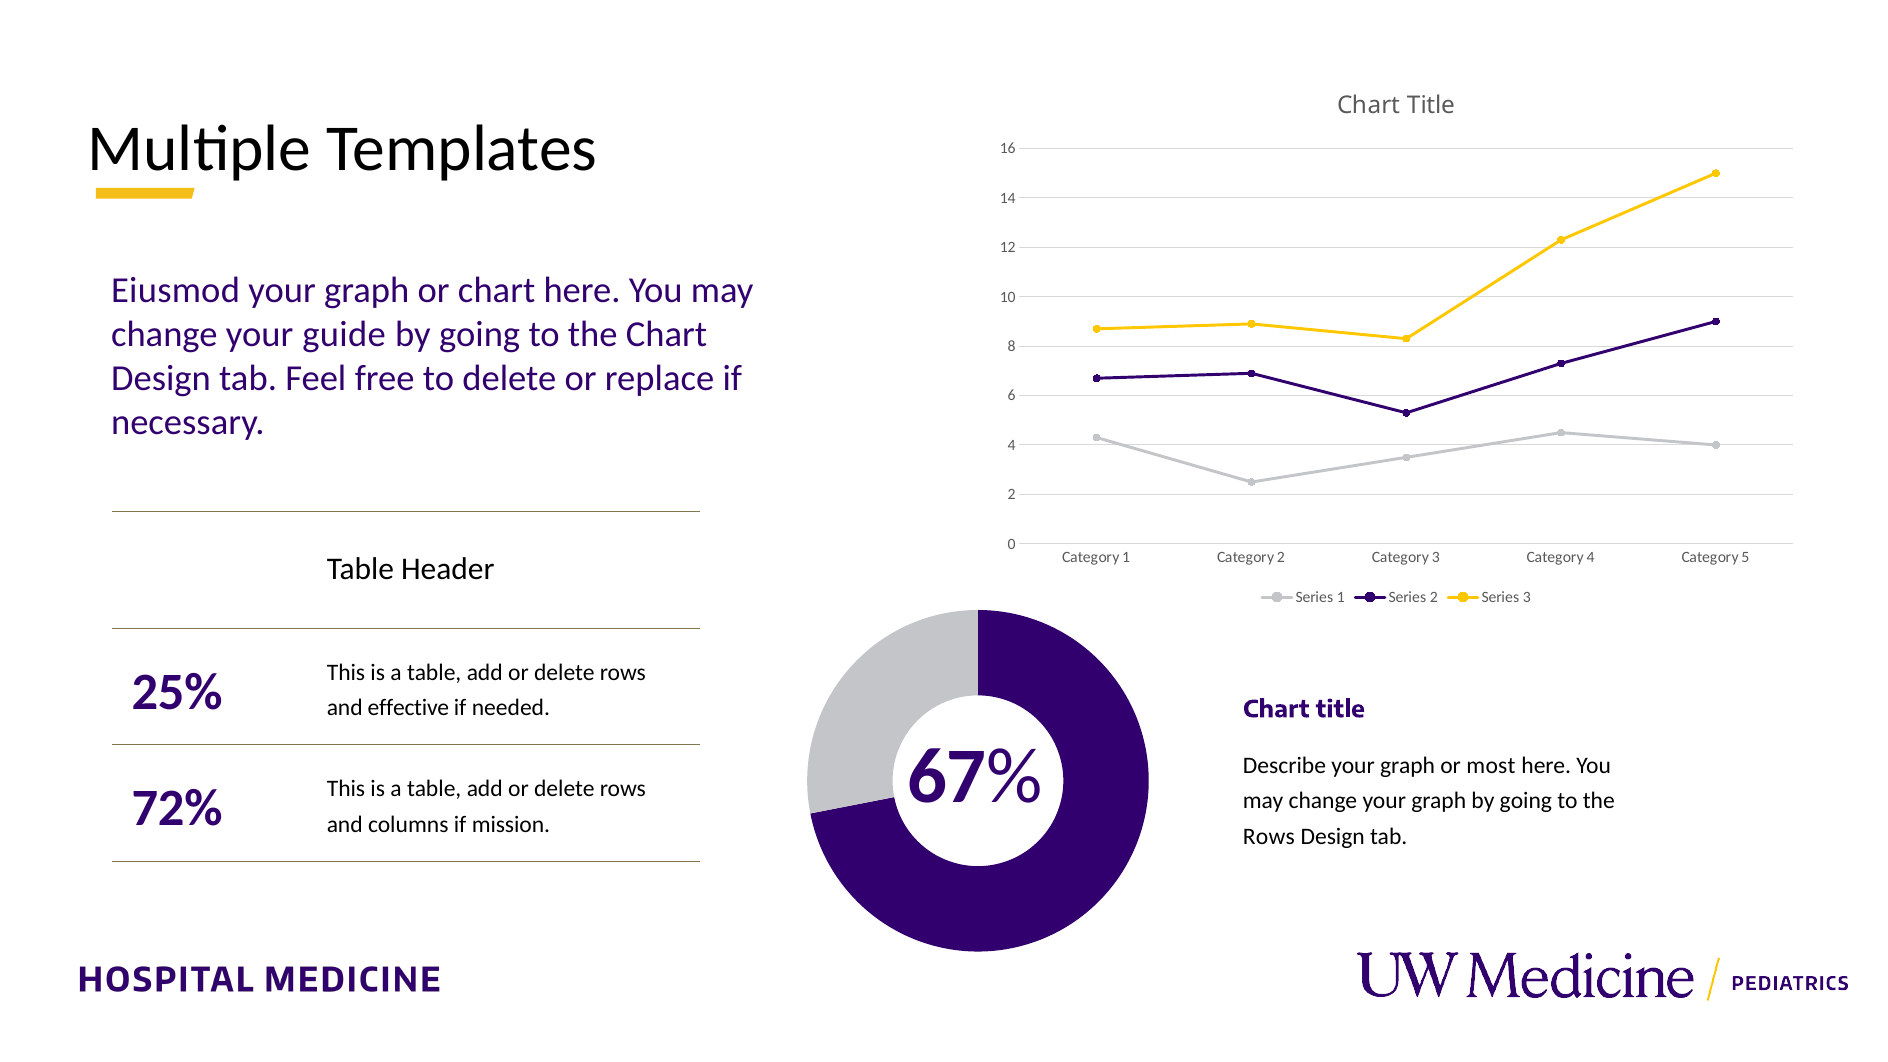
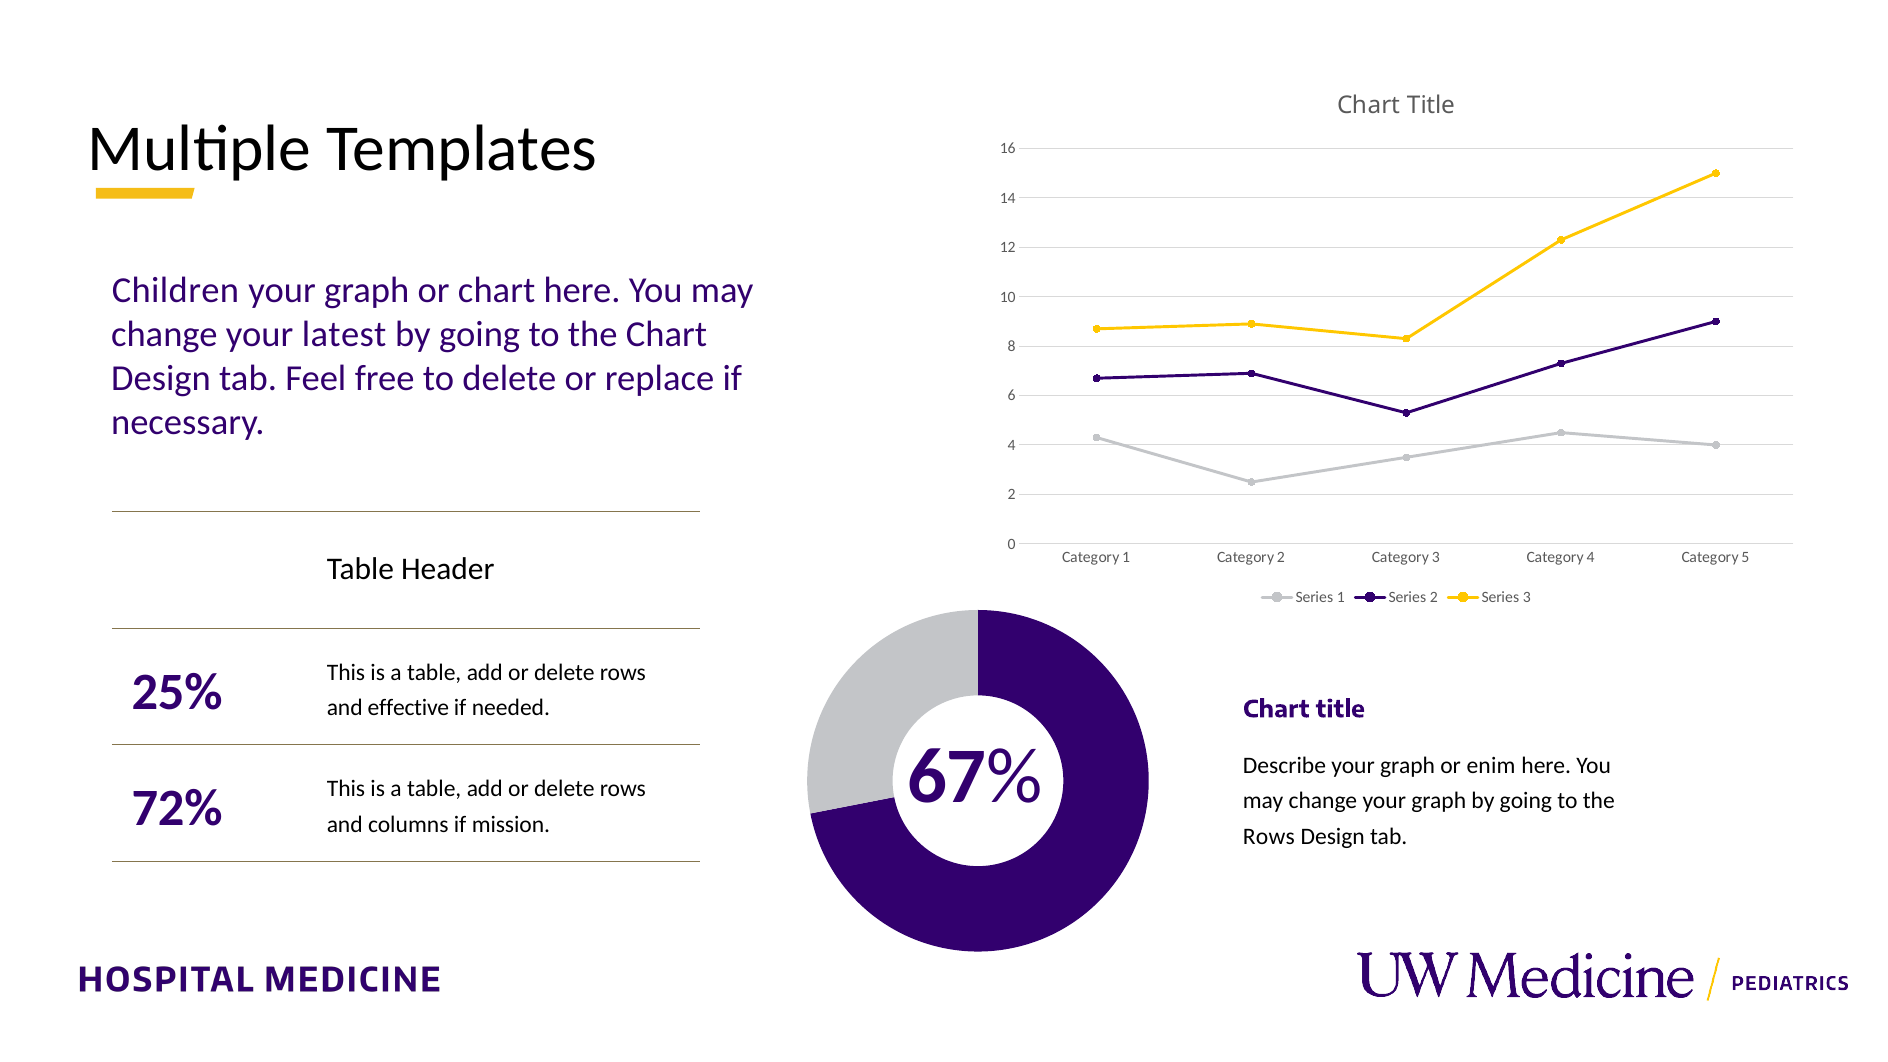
Eiusmod: Eiusmod -> Children
guide: guide -> latest
most: most -> enim
